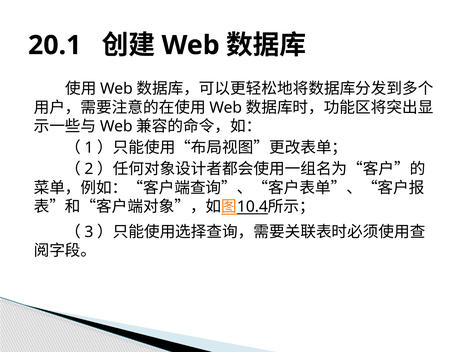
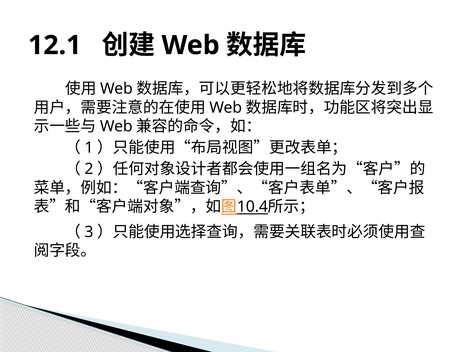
20.1: 20.1 -> 12.1
